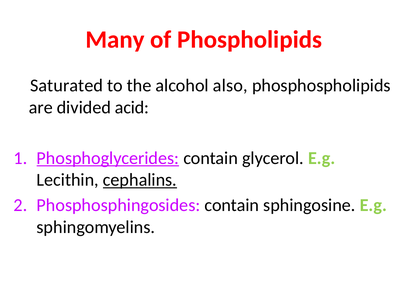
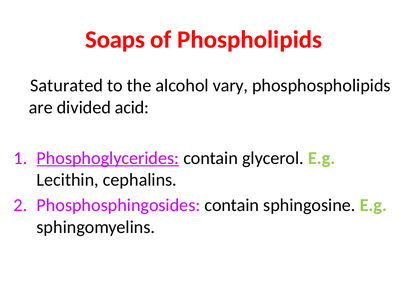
Many: Many -> Soaps
also: also -> vary
cephalins underline: present -> none
